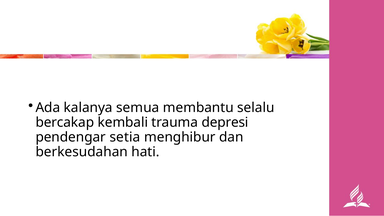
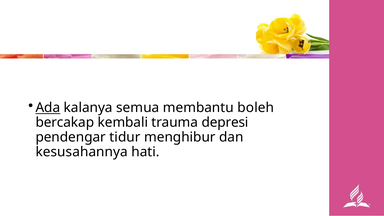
Ada underline: none -> present
selalu: selalu -> boleh
setia: setia -> tidur
berkesudahan: berkesudahan -> kesusahannya
